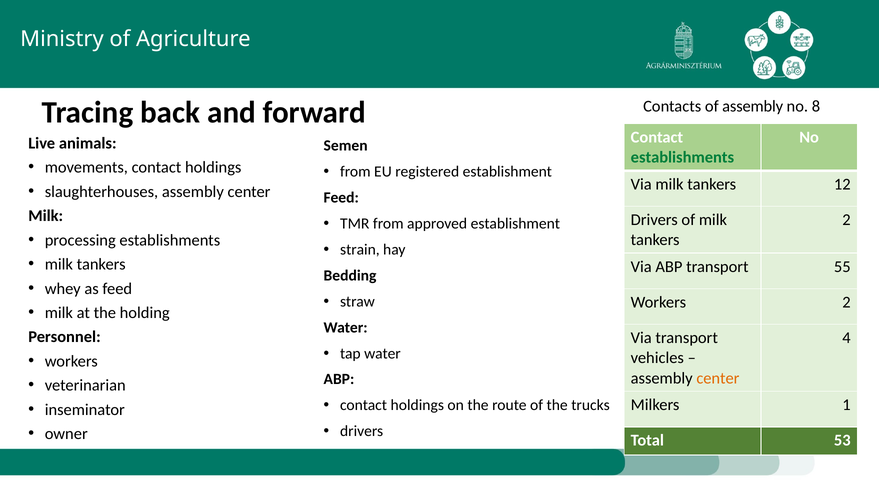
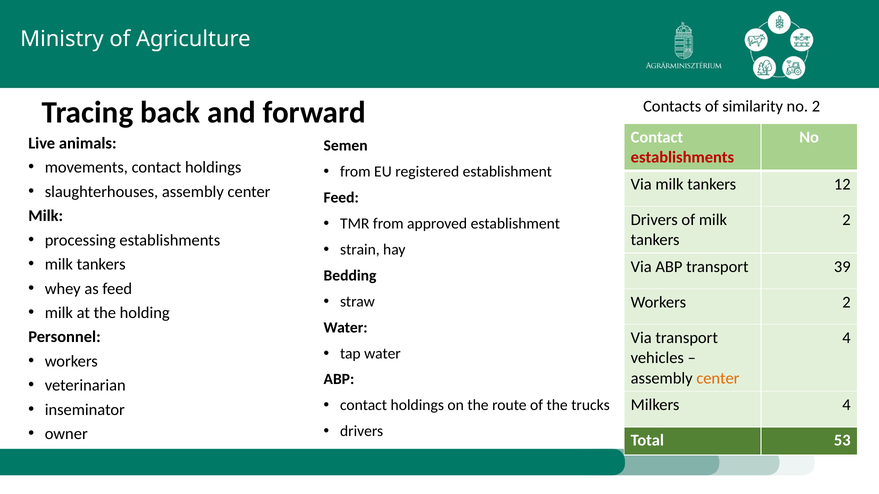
of assembly: assembly -> similarity
no 8: 8 -> 2
establishments at (682, 158) colour: green -> red
55: 55 -> 39
Milkers 1: 1 -> 4
